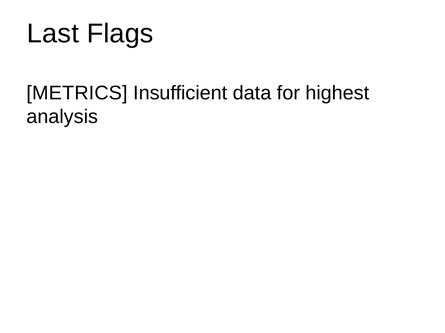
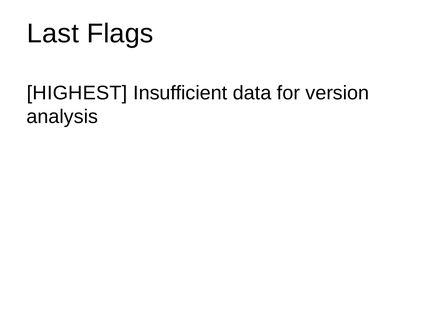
METRICS: METRICS -> HIGHEST
highest: highest -> version
